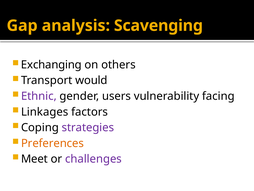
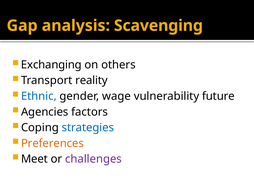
would: would -> reality
Ethnic colour: purple -> blue
users: users -> wage
facing: facing -> future
Linkages: Linkages -> Agencies
strategies colour: purple -> blue
